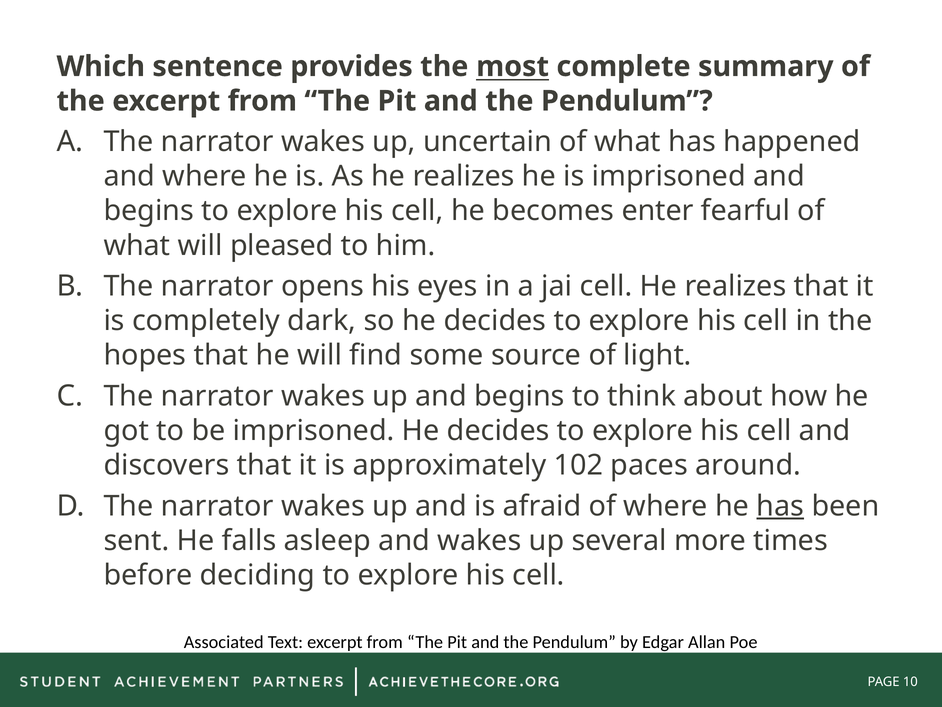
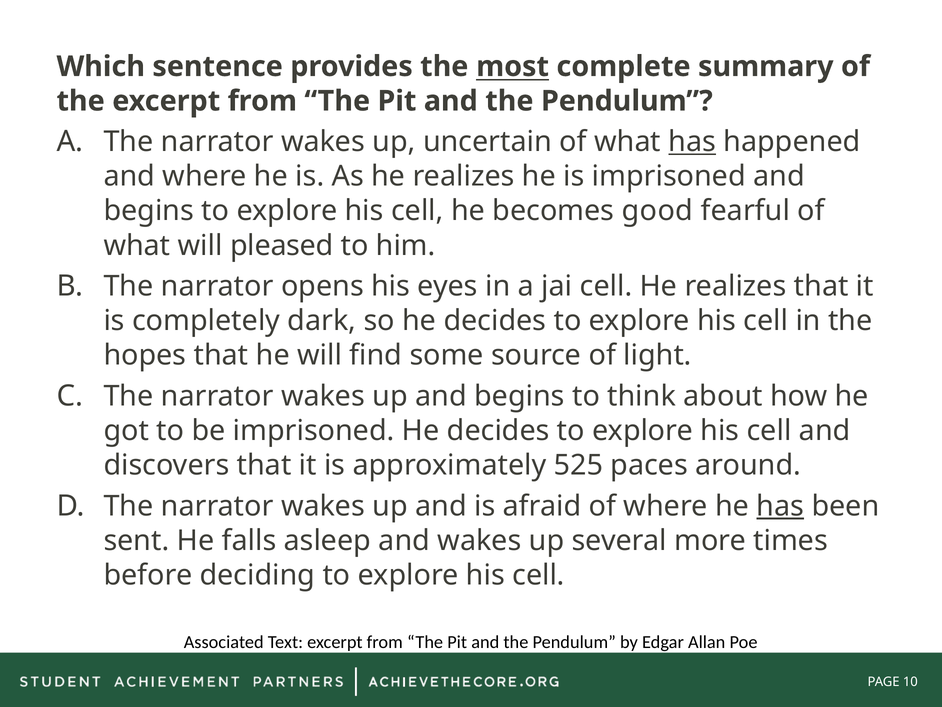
has at (692, 142) underline: none -> present
enter: enter -> good
102: 102 -> 525
